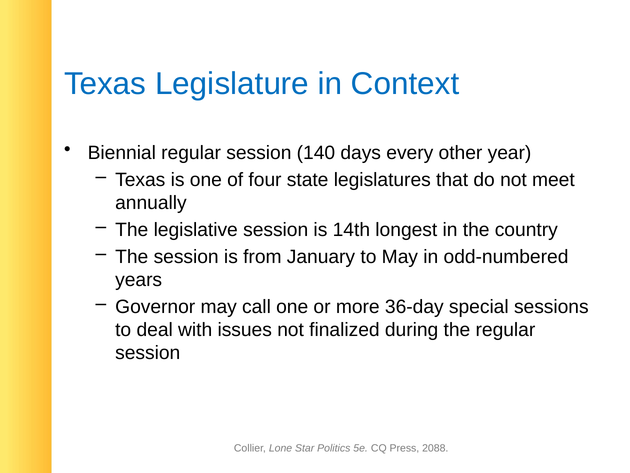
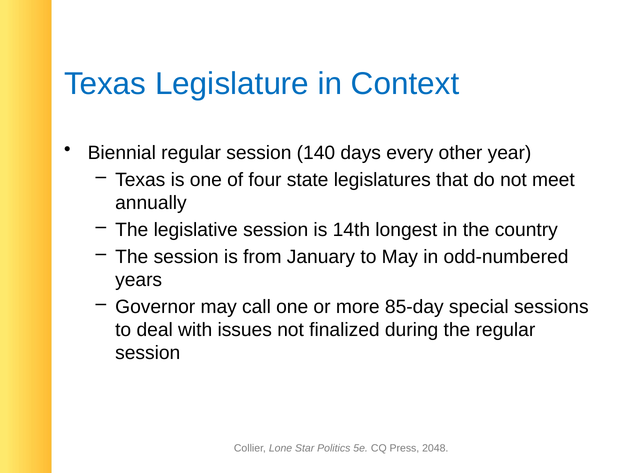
36-day: 36-day -> 85-day
2088: 2088 -> 2048
